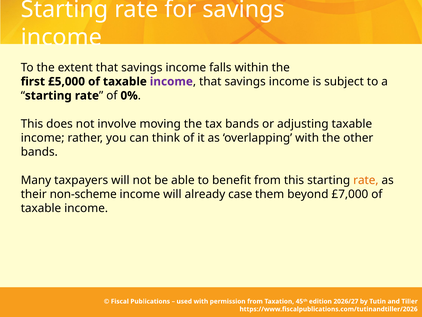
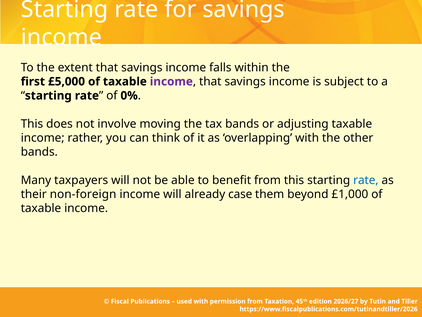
rate at (366, 180) colour: orange -> blue
non-scheme: non-scheme -> non-foreign
£7,000: £7,000 -> £1,000
